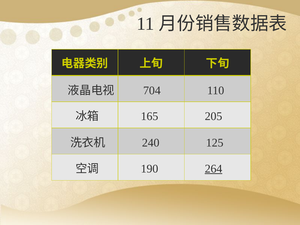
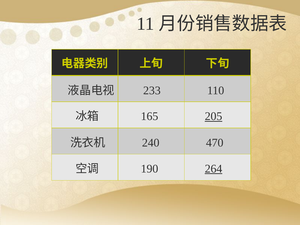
704: 704 -> 233
205 underline: none -> present
125: 125 -> 470
